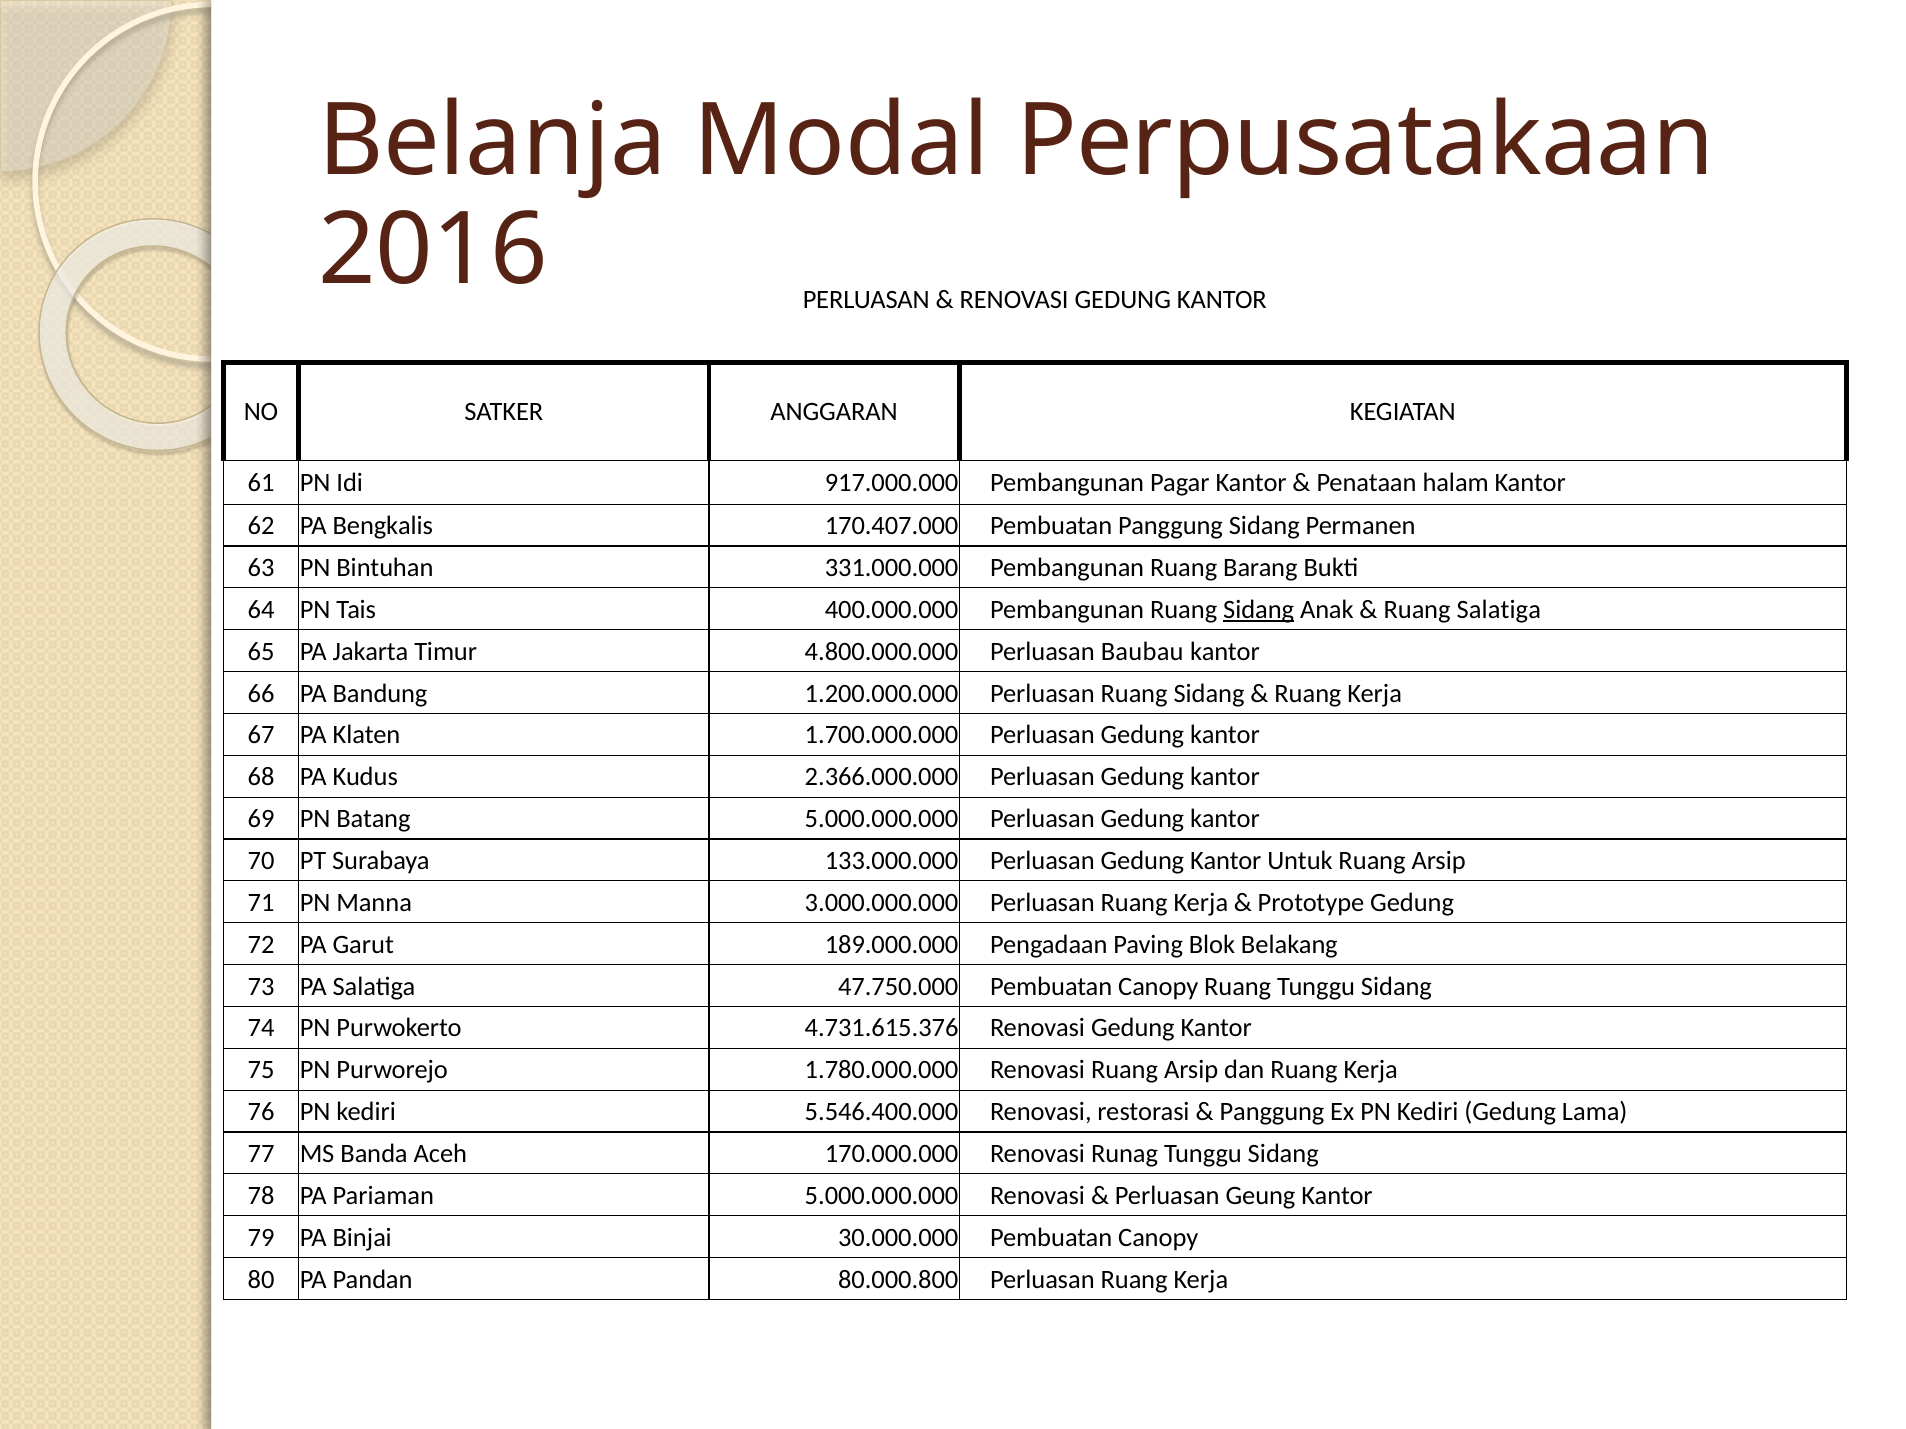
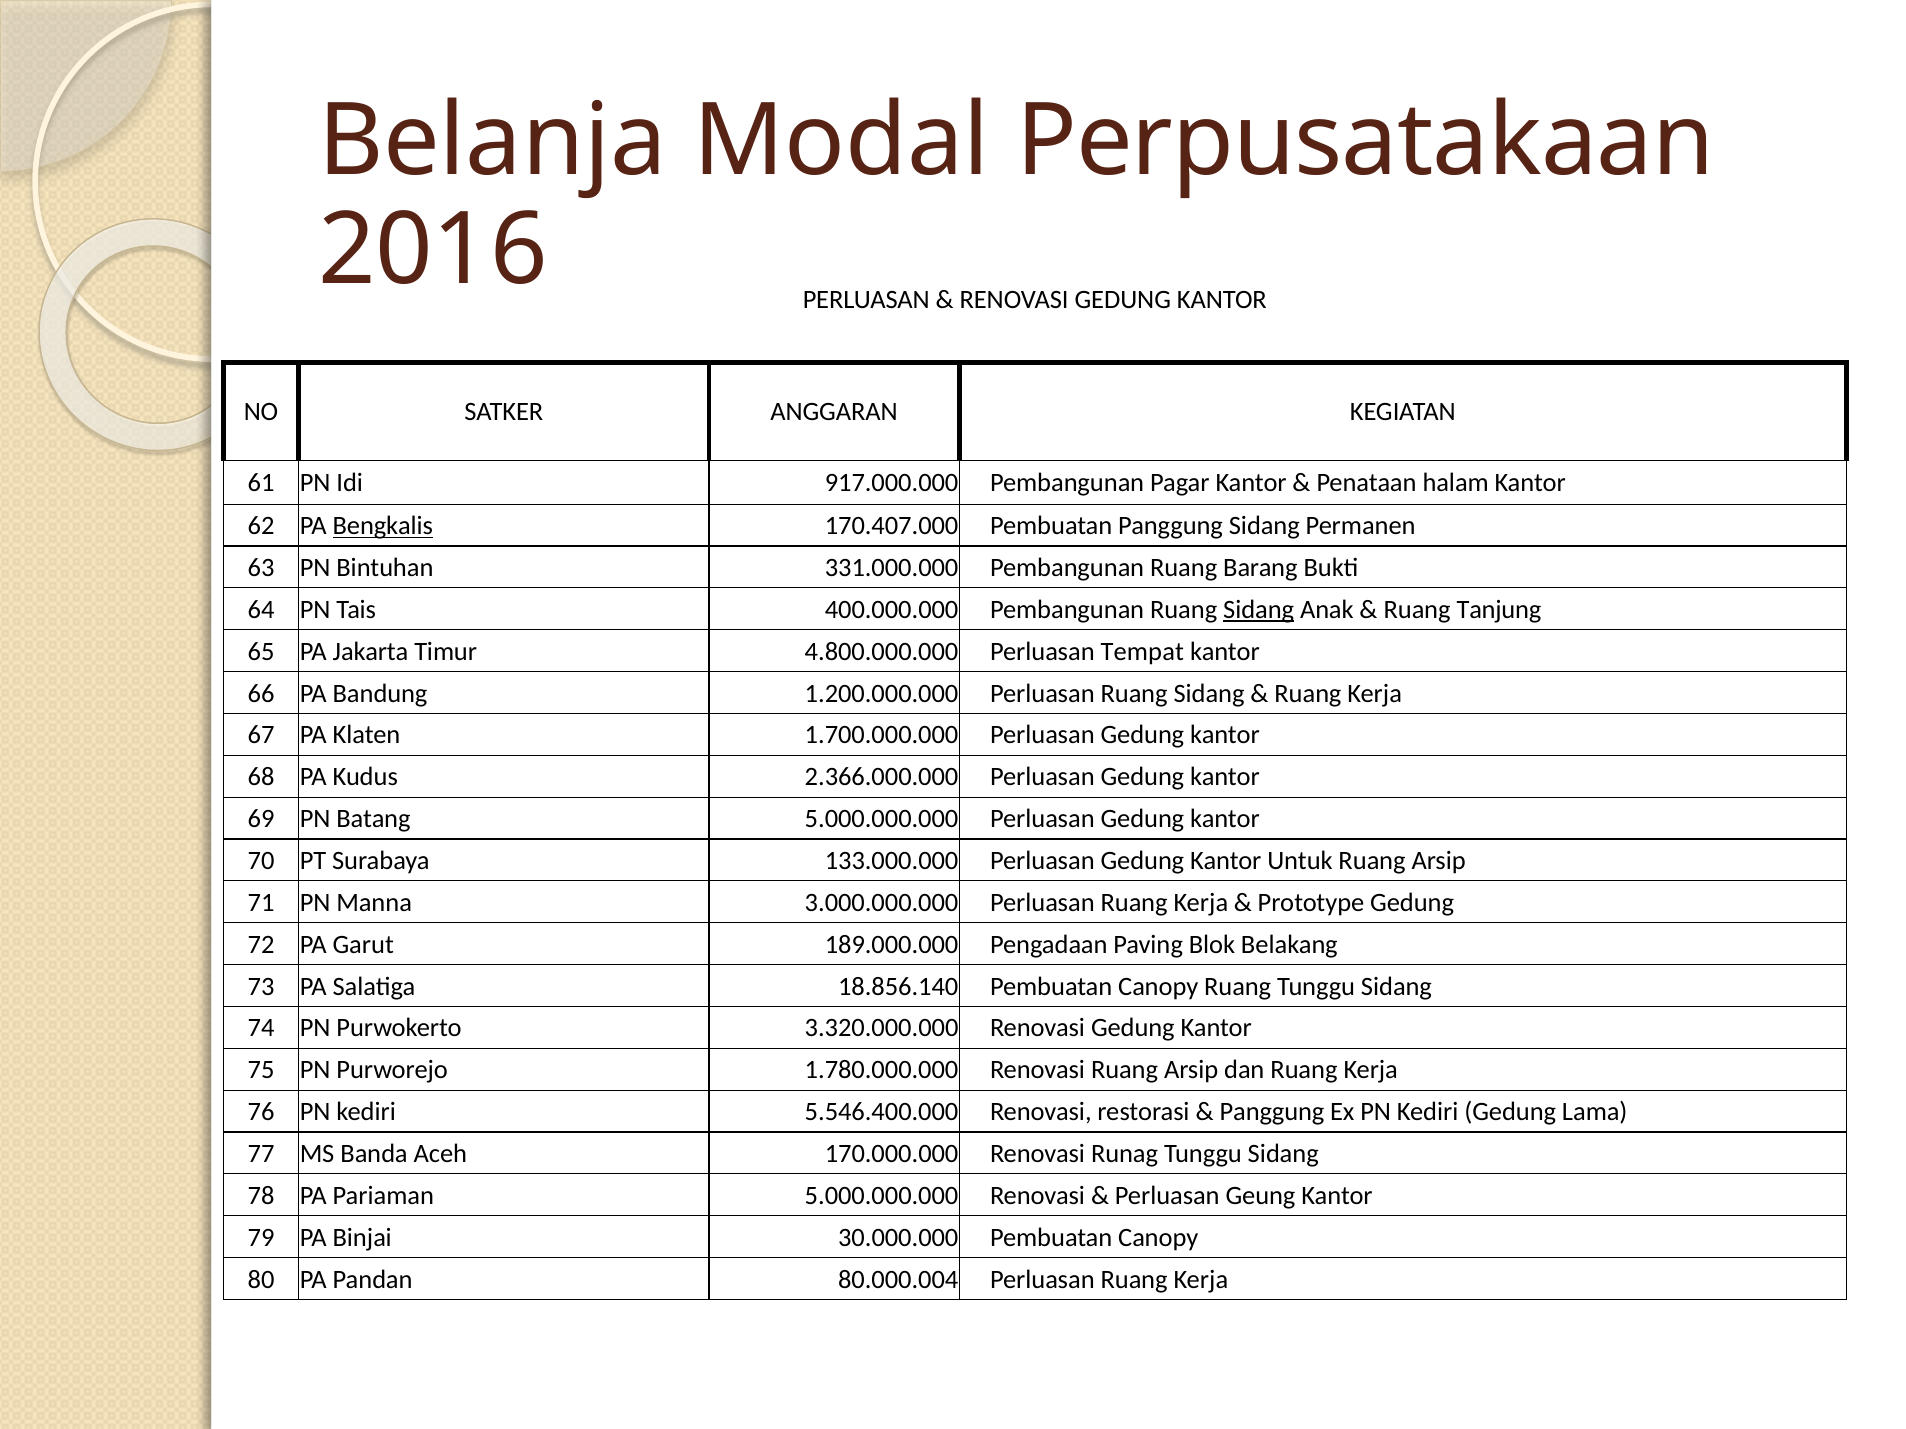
Bengkalis underline: none -> present
Ruang Salatiga: Salatiga -> Tanjung
Baubau: Baubau -> Tempat
47.750.000: 47.750.000 -> 18.856.140
4.731.615.376: 4.731.615.376 -> 3.320.000.000
80.000.800: 80.000.800 -> 80.000.004
